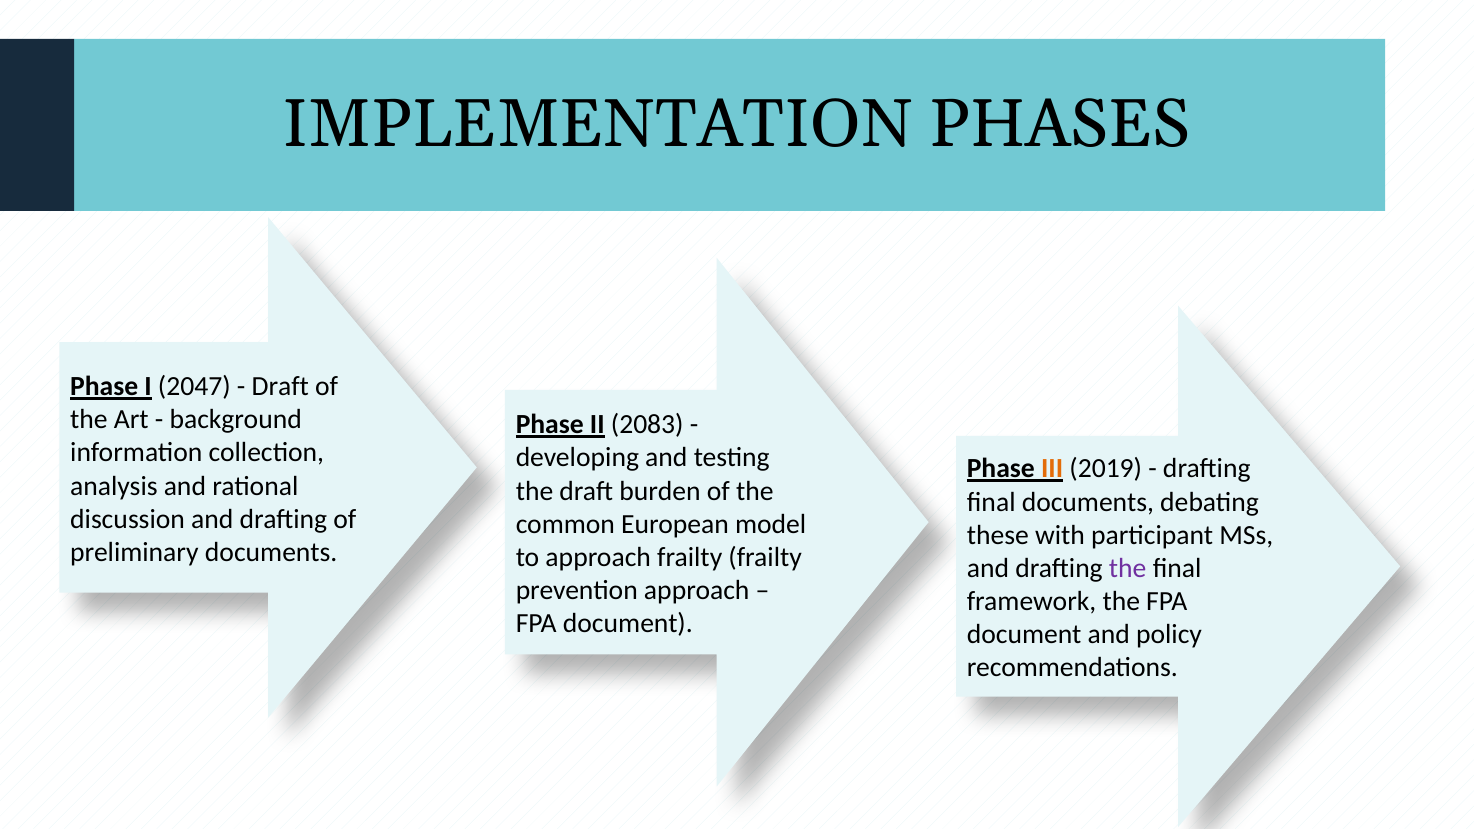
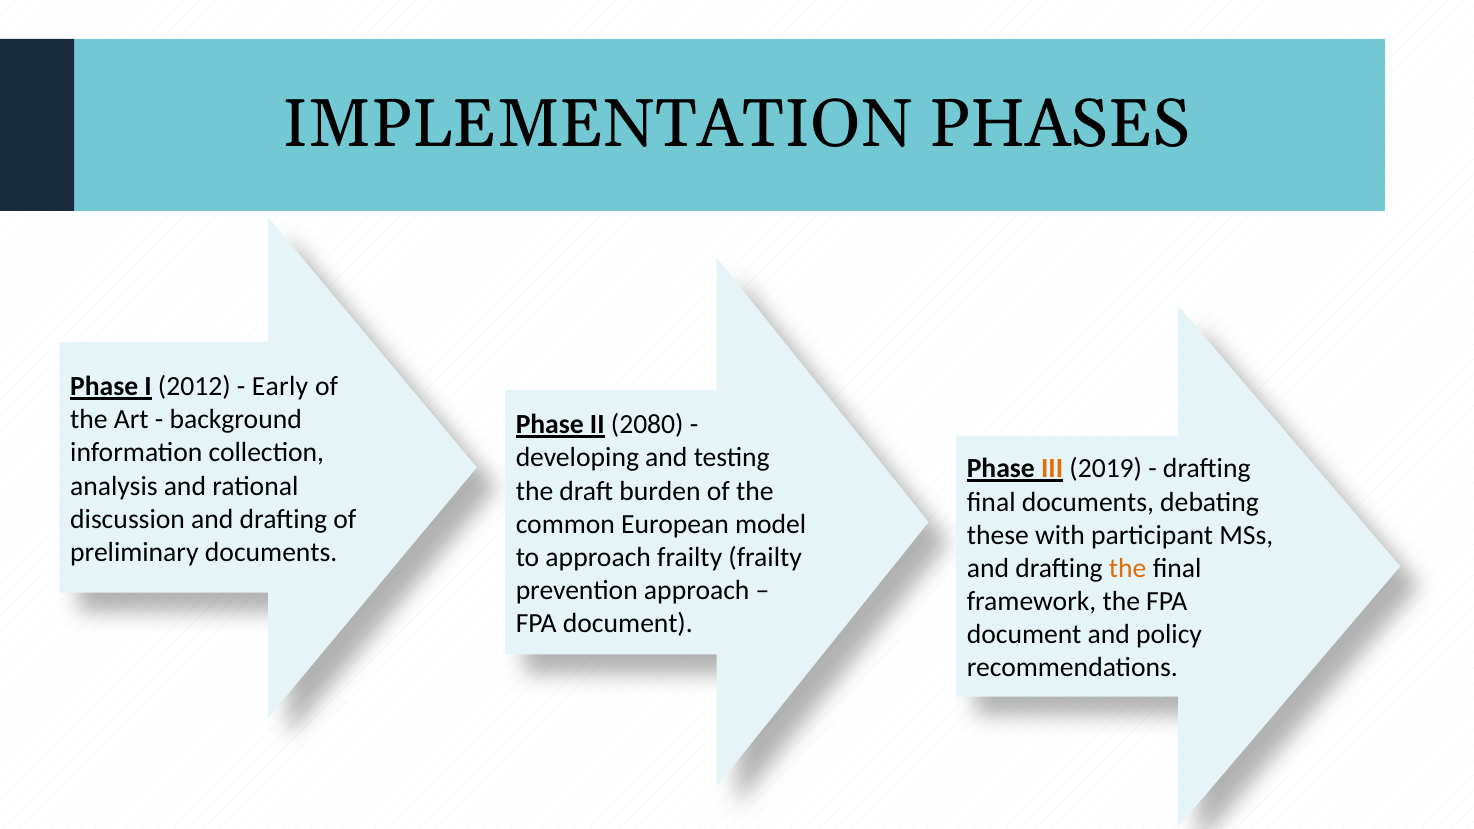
2047: 2047 -> 2012
Draft at (280, 387): Draft -> Early
2083: 2083 -> 2080
the at (1128, 568) colour: purple -> orange
